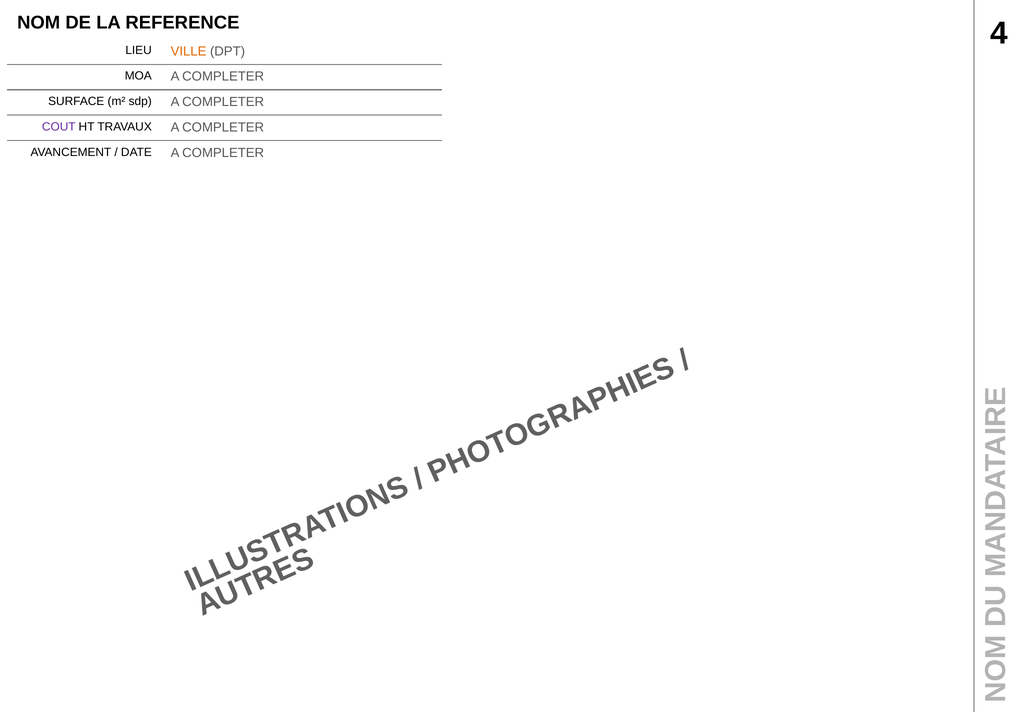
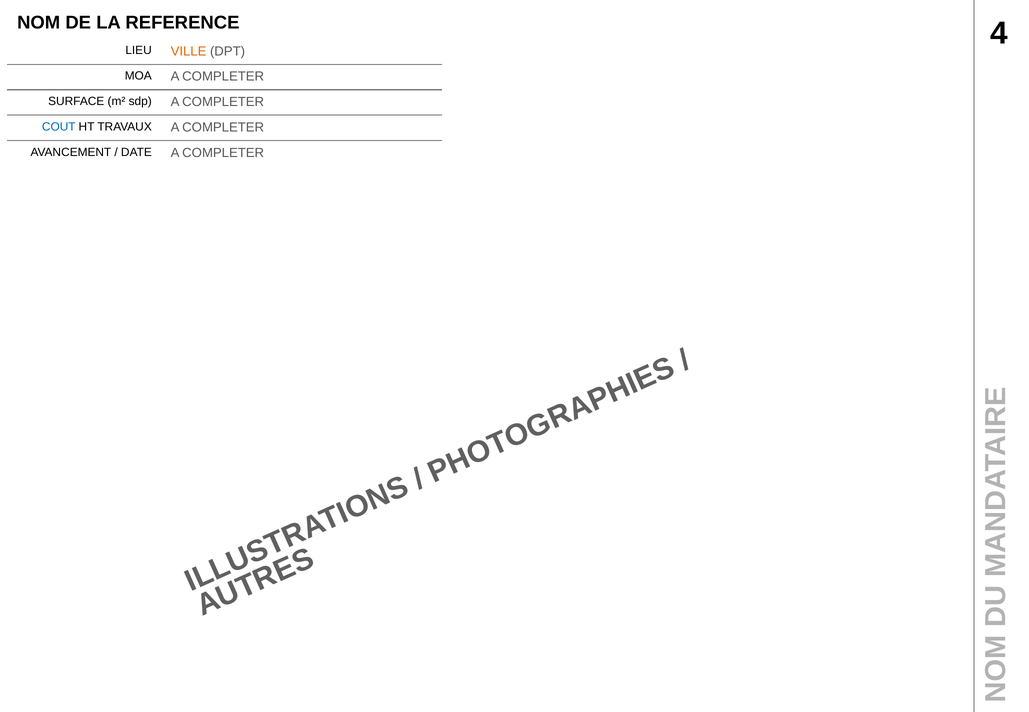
COUT colour: purple -> blue
